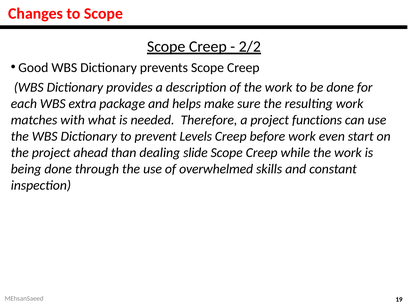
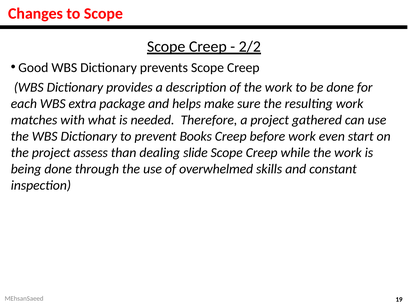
functions: functions -> gathered
Levels: Levels -> Books
ahead: ahead -> assess
